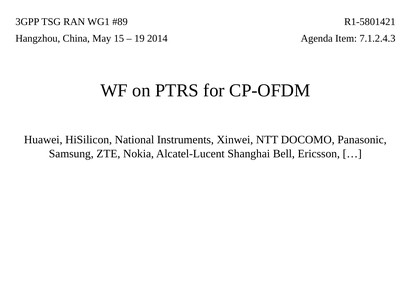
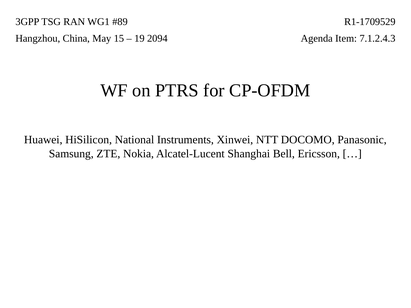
R1-5801421: R1-5801421 -> R1-1709529
2014: 2014 -> 2094
